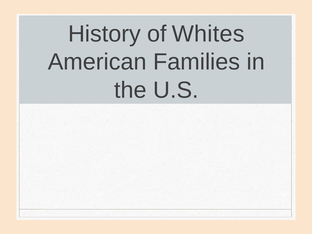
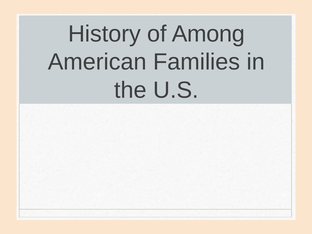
Whites: Whites -> Among
